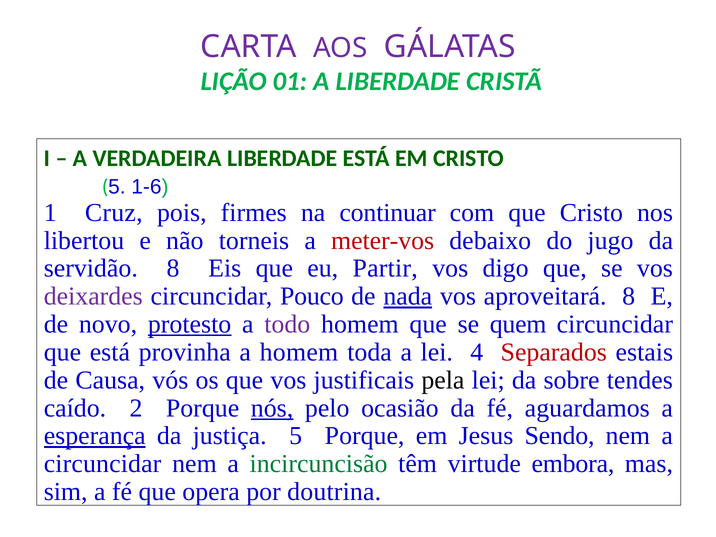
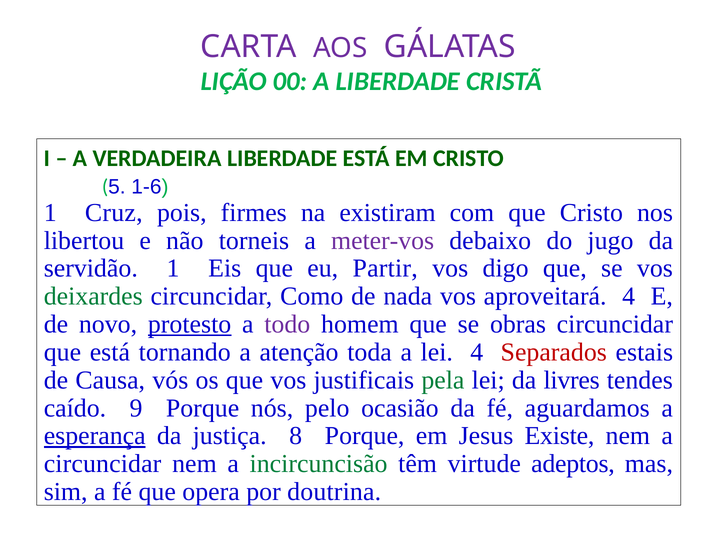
01: 01 -> 00
continuar: continuar -> existiram
meter-vos colour: red -> purple
servidão 8: 8 -> 1
deixardes colour: purple -> green
Pouco: Pouco -> Como
nada underline: present -> none
aproveitará 8: 8 -> 4
quem: quem -> obras
provinha: provinha -> tornando
a homem: homem -> atenção
pela colour: black -> green
sobre: sobre -> livres
2: 2 -> 9
nós underline: present -> none
justiça 5: 5 -> 8
Sendo: Sendo -> Existe
embora: embora -> adeptos
